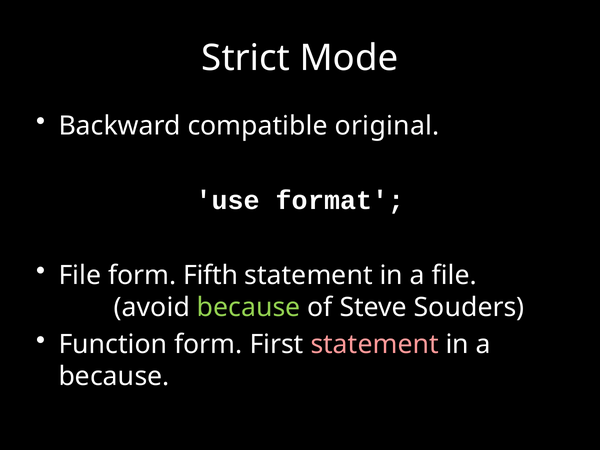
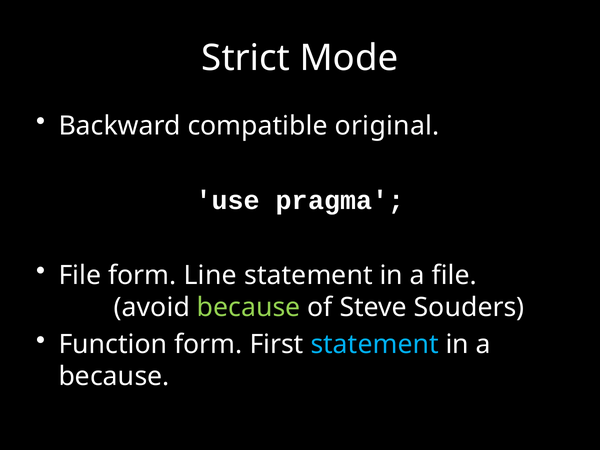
format: format -> pragma
Fifth: Fifth -> Line
statement at (375, 345) colour: pink -> light blue
